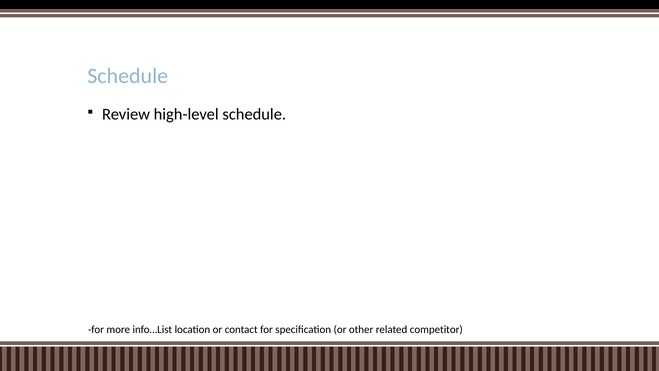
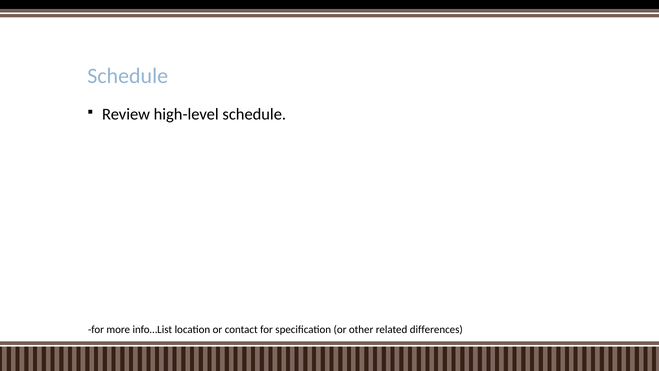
competitor: competitor -> differences
